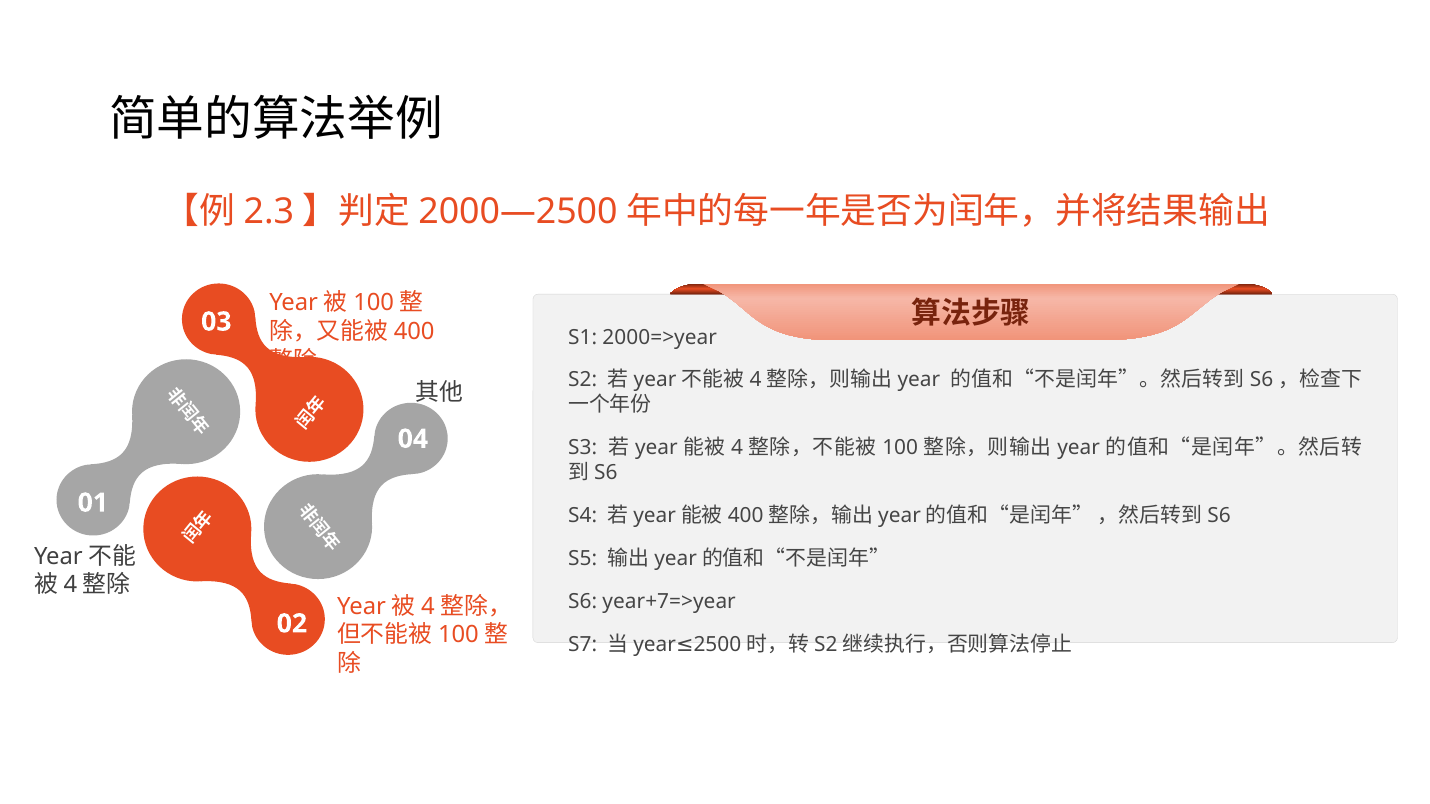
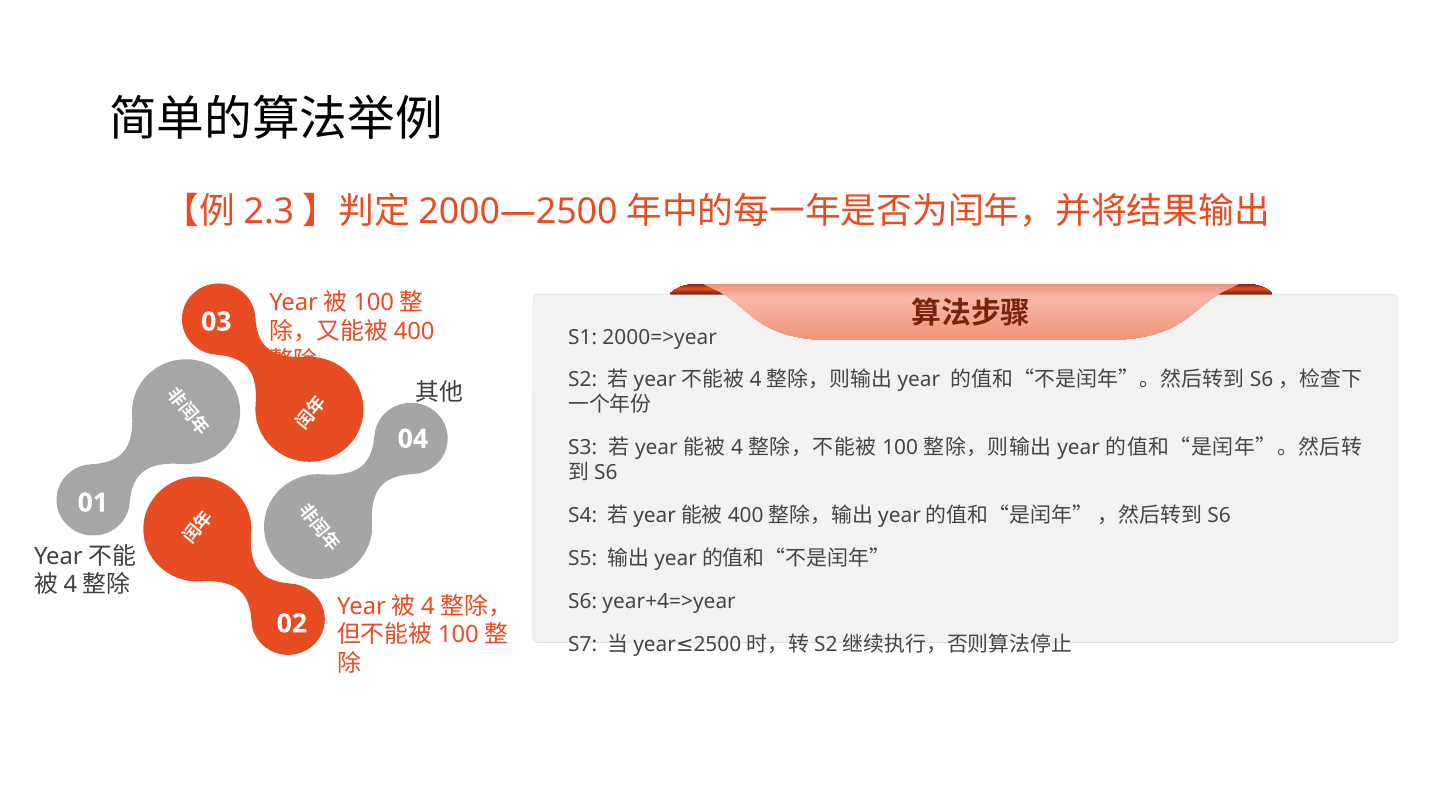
year+7=>year: year+7=>year -> year+4=>year
